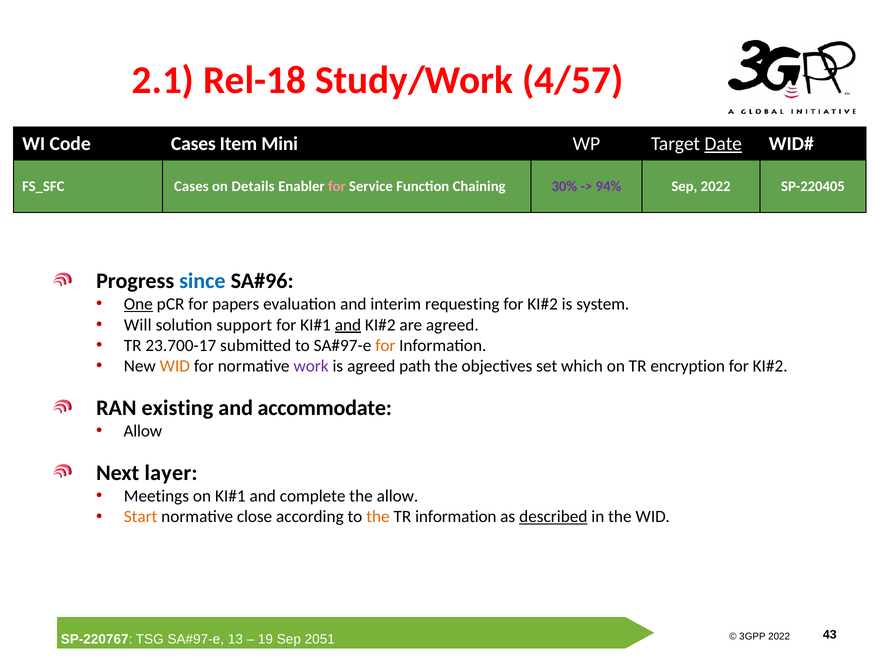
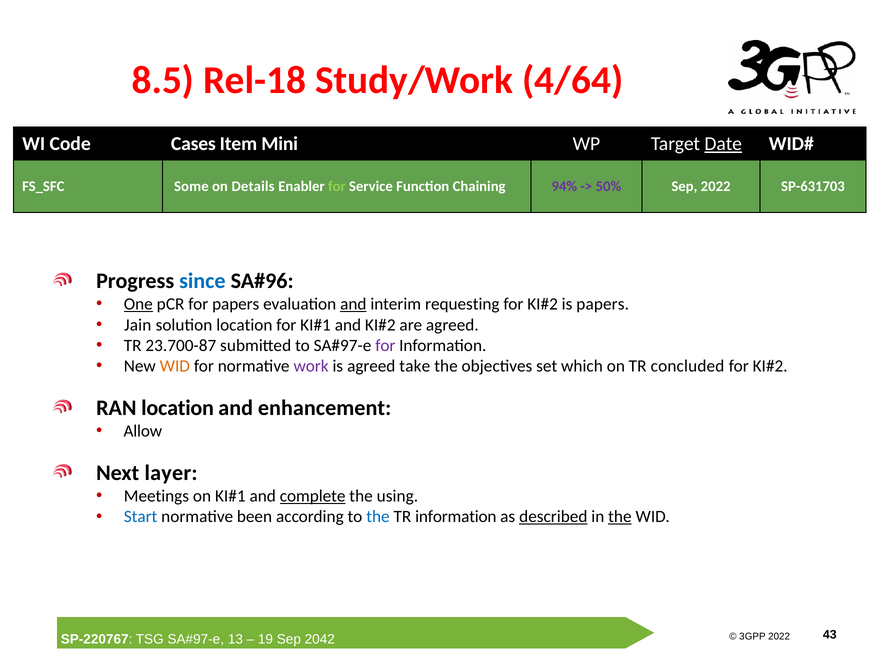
2.1: 2.1 -> 8.5
4/57: 4/57 -> 4/64
Cases at (191, 186): Cases -> Some
for at (337, 186) colour: pink -> light green
30%: 30% -> 94%
94%: 94% -> 50%
SP-220405: SP-220405 -> SP-631703
and at (353, 304) underline: none -> present
is system: system -> papers
Will: Will -> Jain
solution support: support -> location
and at (348, 325) underline: present -> none
23.700-17: 23.700-17 -> 23.700-87
for at (385, 345) colour: orange -> purple
path: path -> take
encryption: encryption -> concluded
RAN existing: existing -> location
accommodate: accommodate -> enhancement
complete underline: none -> present
the allow: allow -> using
Start colour: orange -> blue
close: close -> been
the at (378, 517) colour: orange -> blue
the at (620, 517) underline: none -> present
2051: 2051 -> 2042
